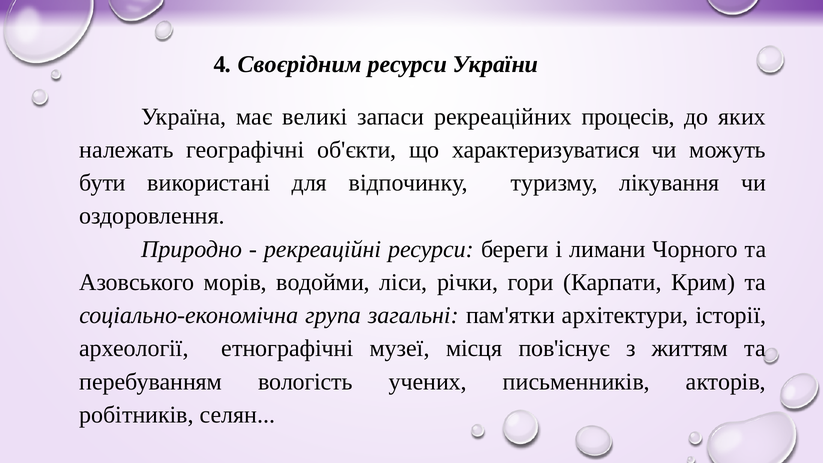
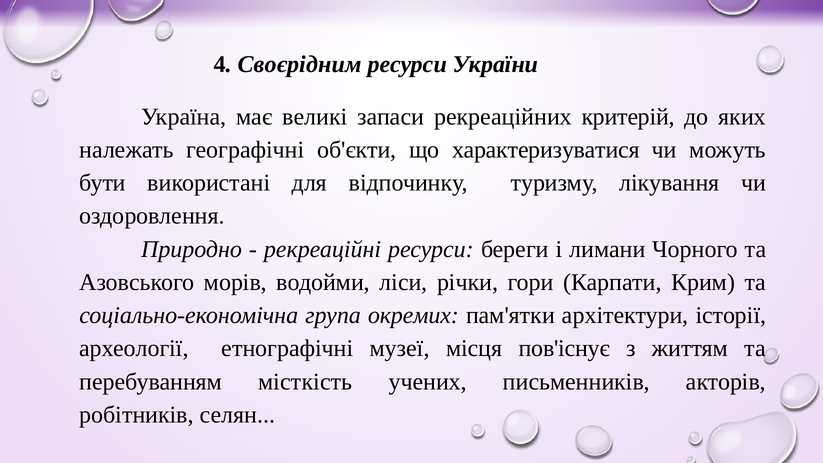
процесів: процесів -> критерій
загальні: загальні -> окремих
вологість: вологість -> місткість
